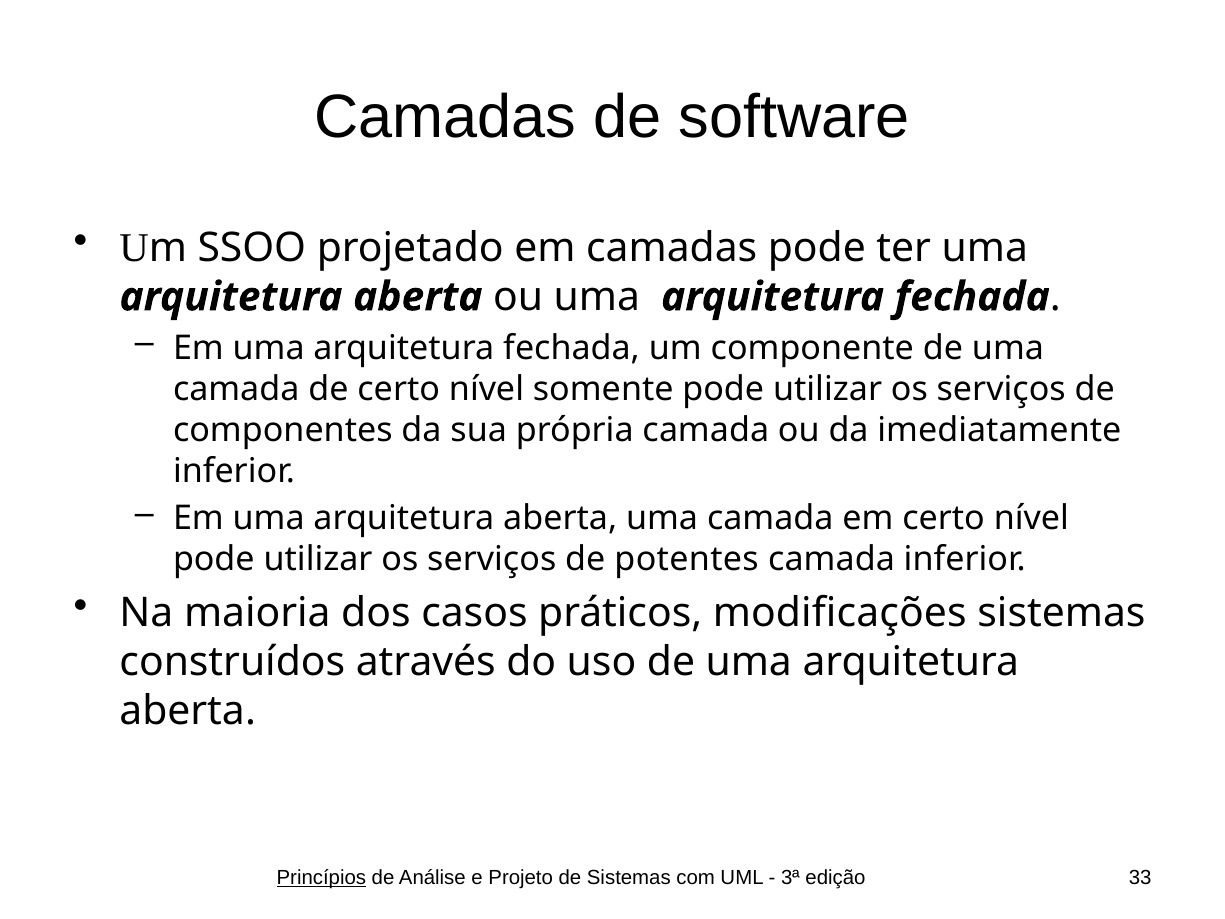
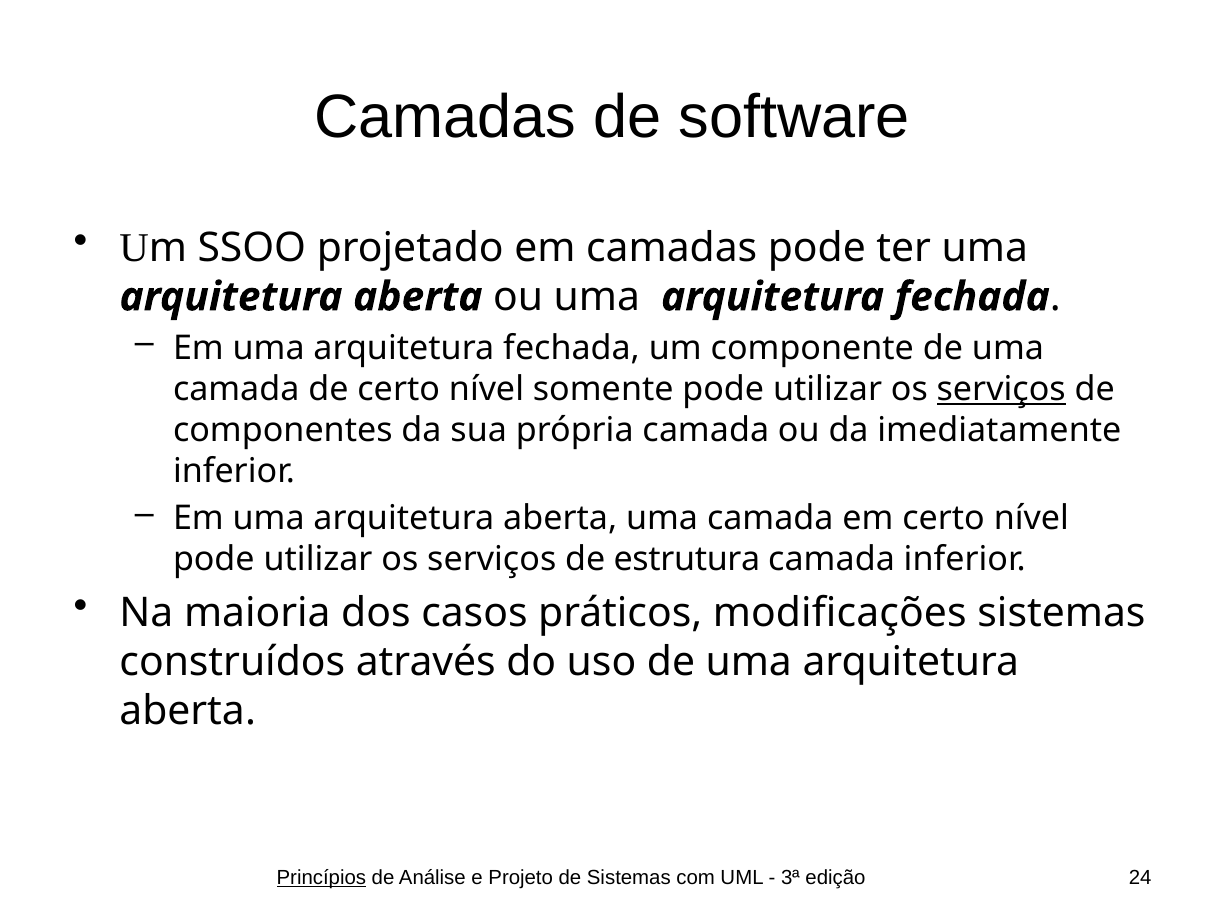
serviços at (1001, 389) underline: none -> present
potentes: potentes -> estrutura
33: 33 -> 24
